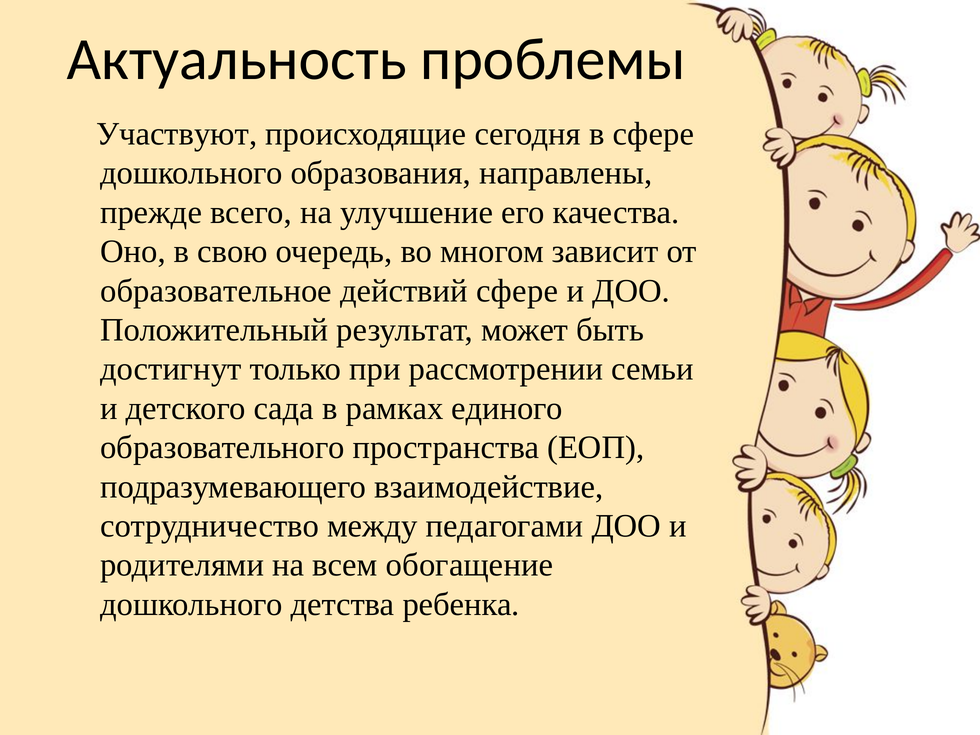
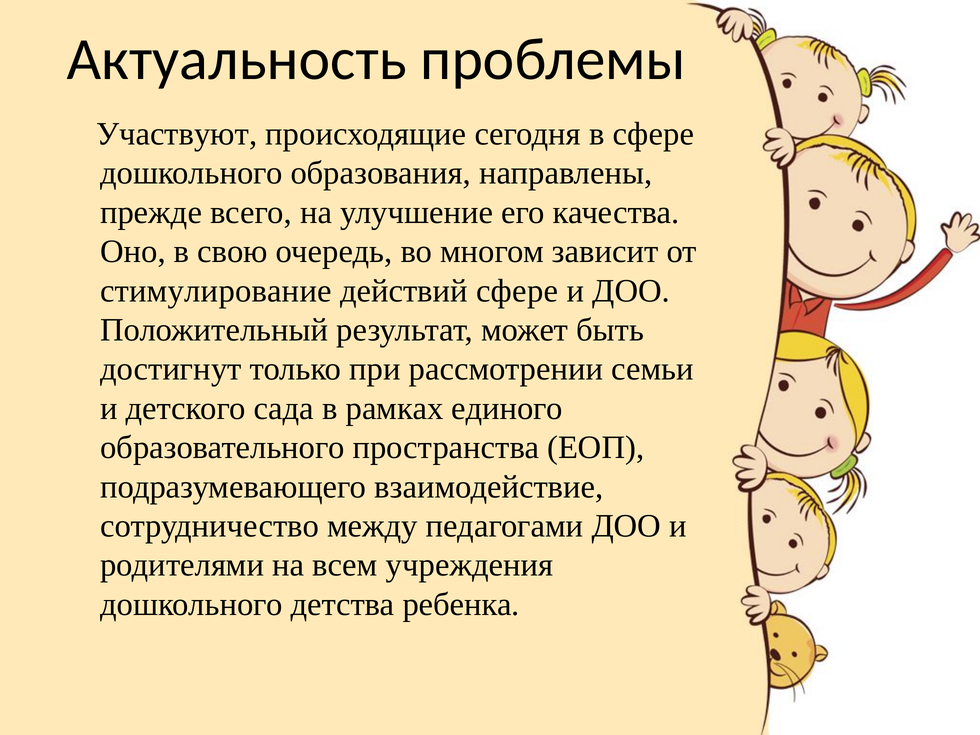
образовательное: образовательное -> стимулирование
обогащение: обогащение -> учреждения
